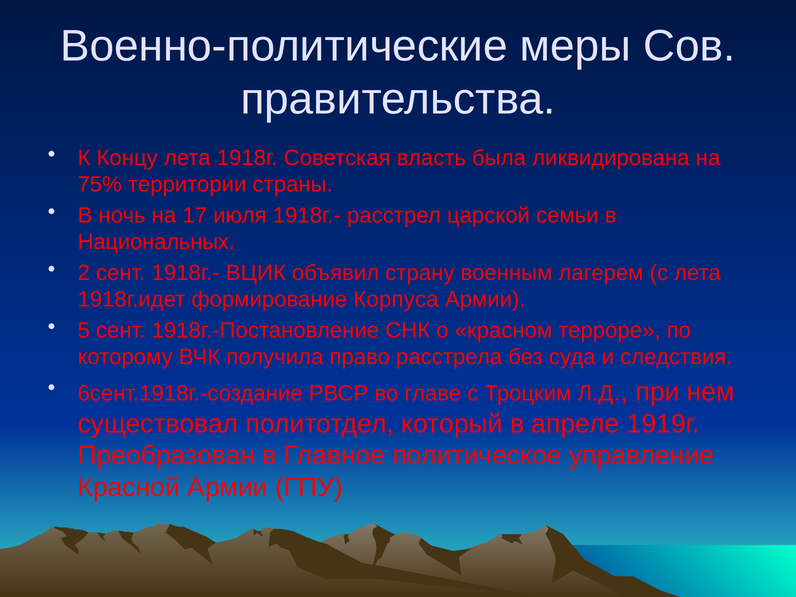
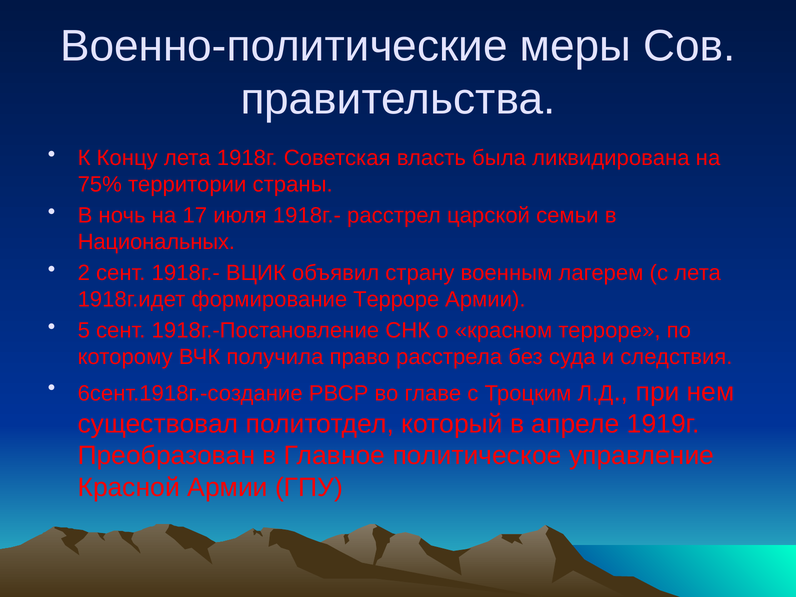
формирование Корпуса: Корпуса -> Терроре
